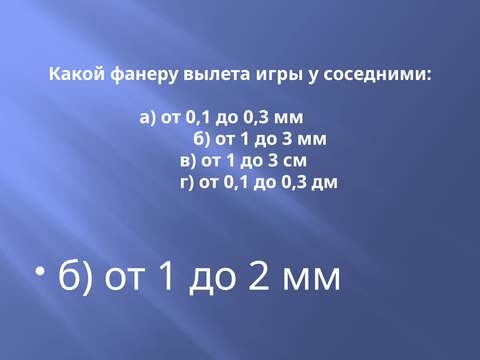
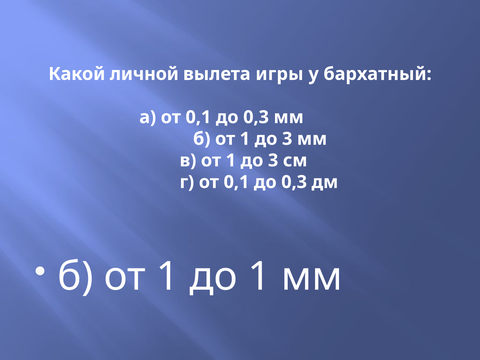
фанеру: фанеру -> личной
соседними: соседними -> бархатный
до 2: 2 -> 1
